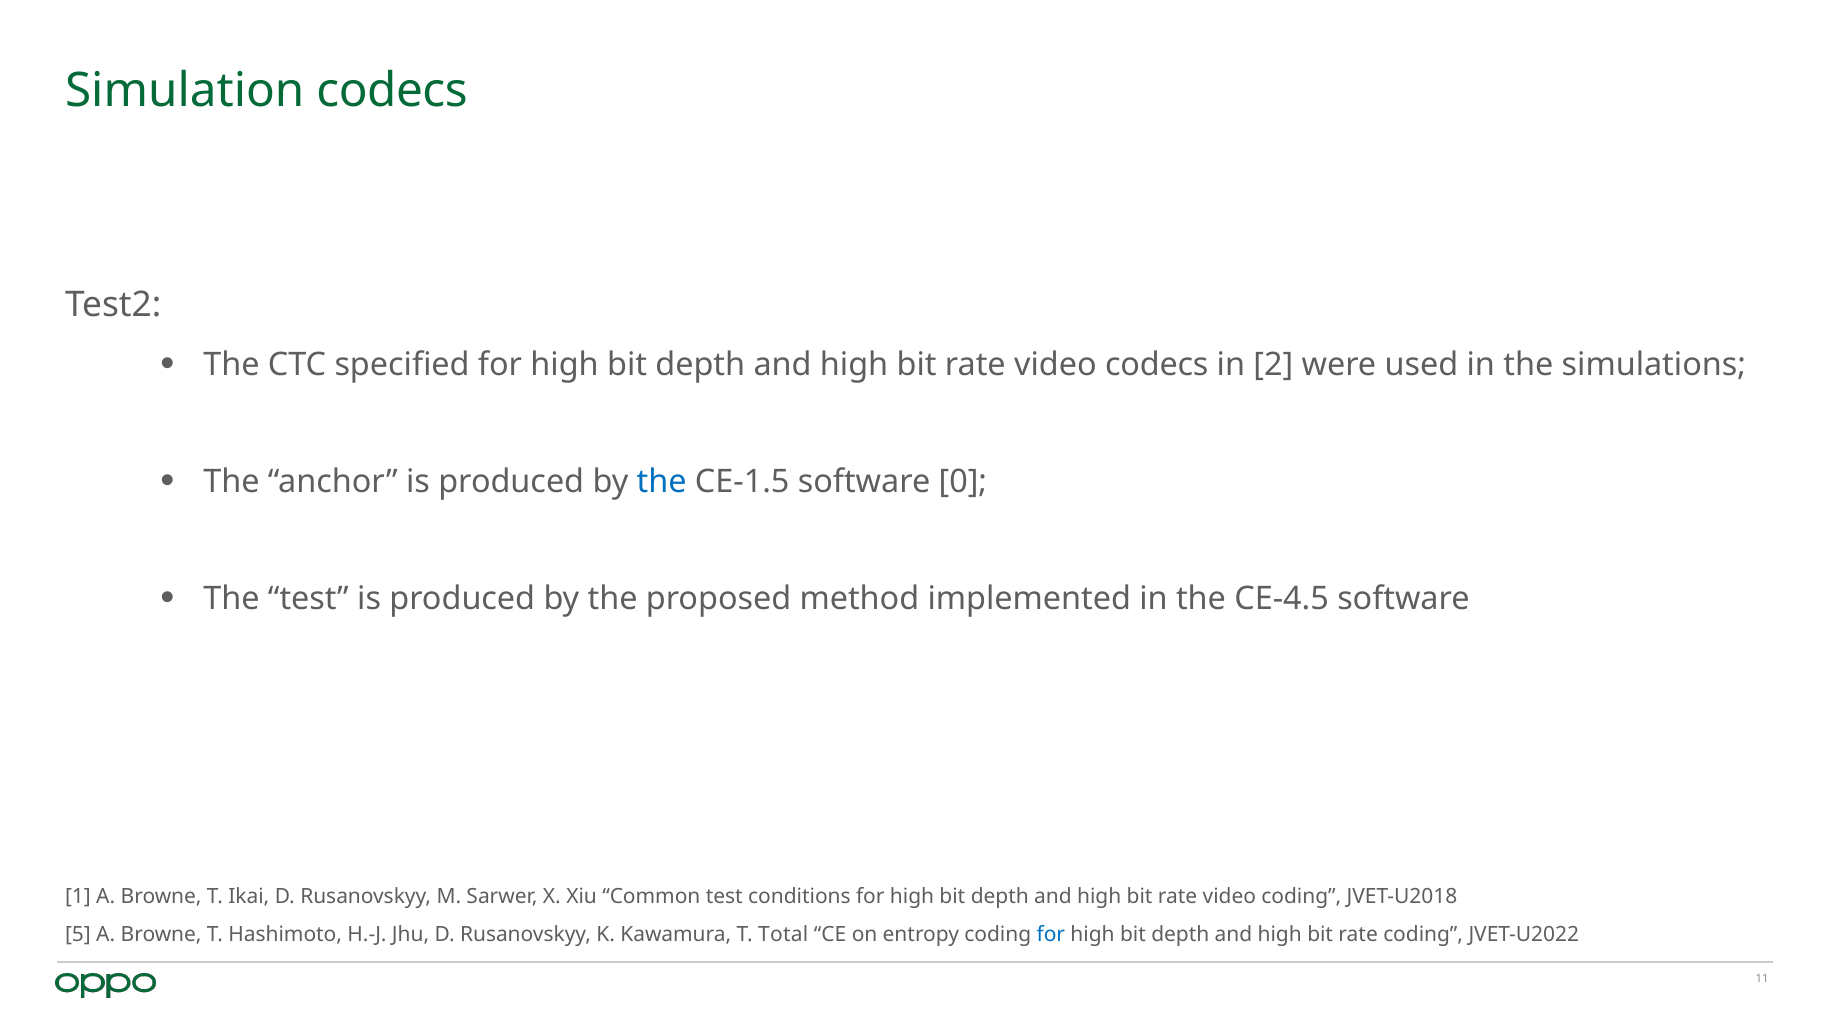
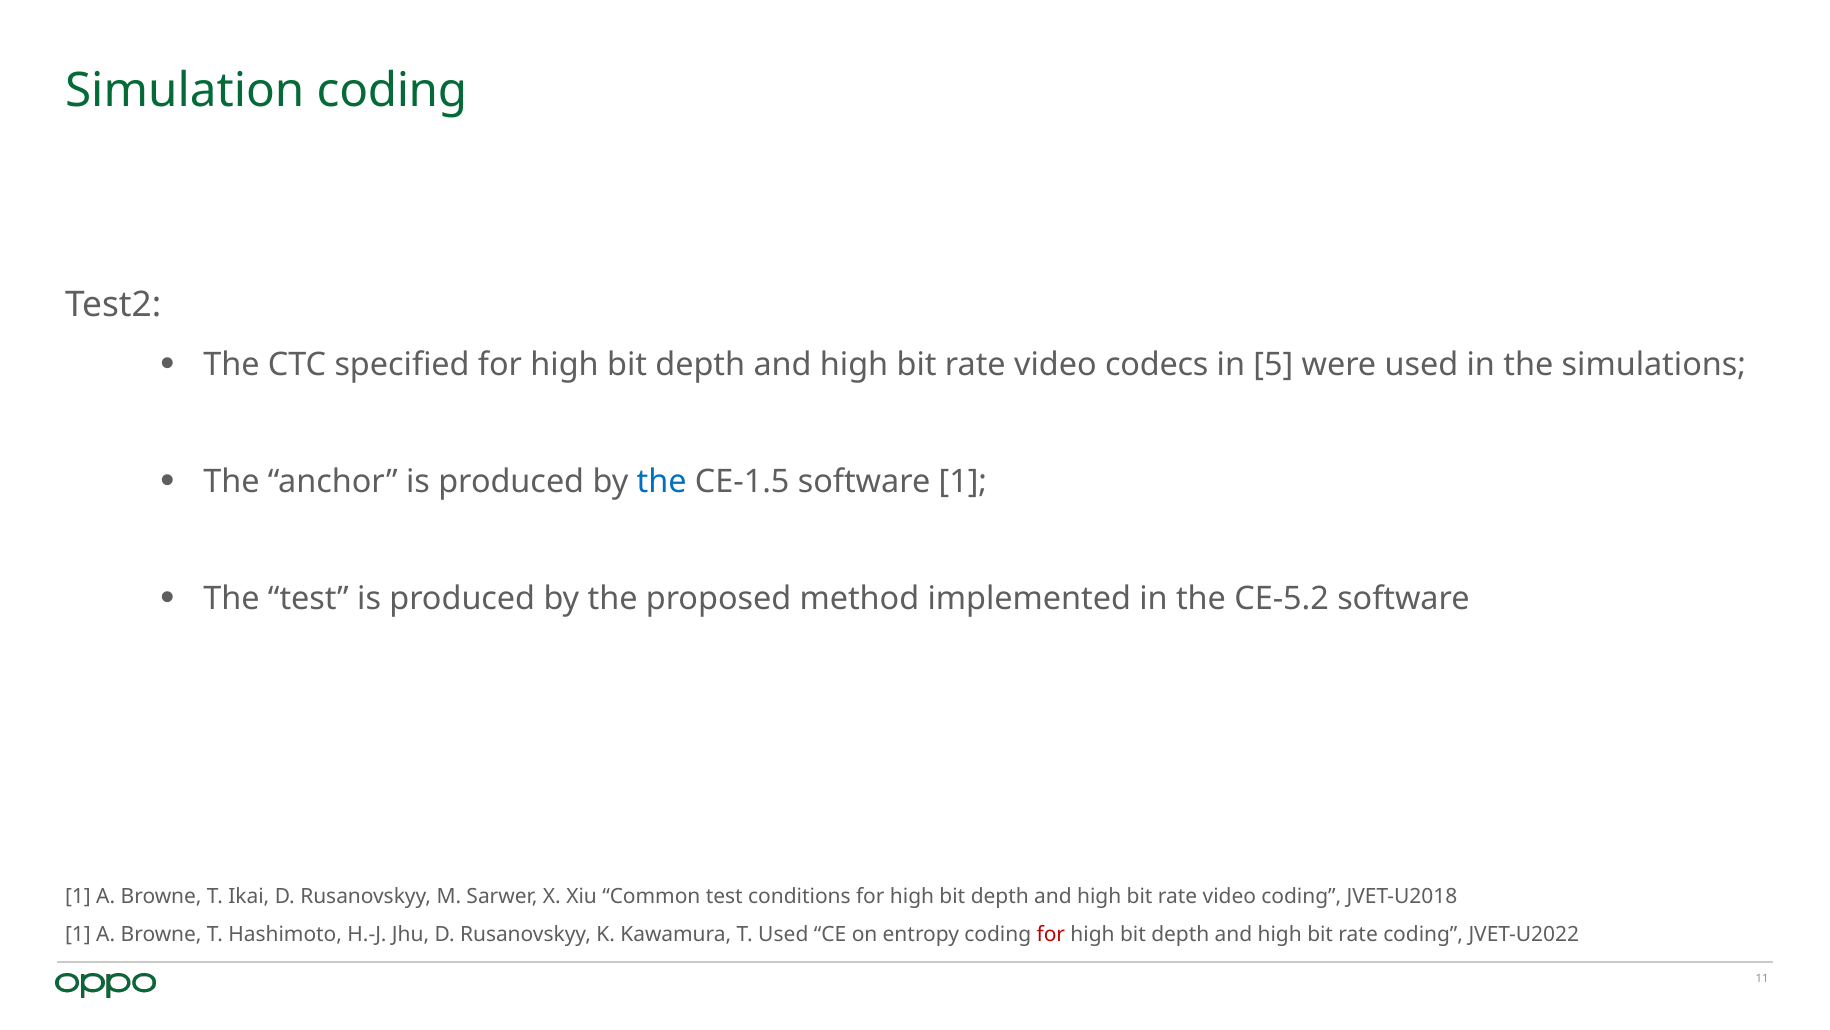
Simulation codecs: codecs -> coding
2: 2 -> 5
CE-1.5 software 0: 0 -> 1
CE-4.5: CE-4.5 -> CE-5.2
5 at (78, 934): 5 -> 1
T Total: Total -> Used
for at (1051, 934) colour: blue -> red
